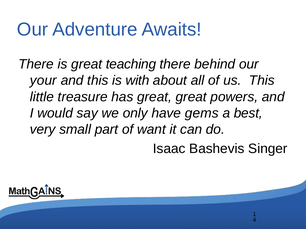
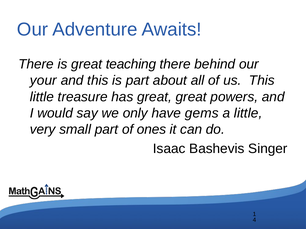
is with: with -> part
a best: best -> little
want: want -> ones
